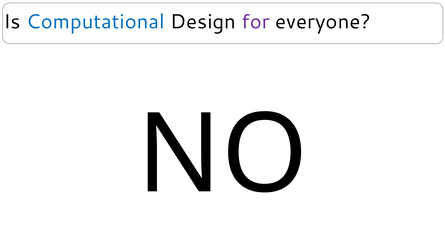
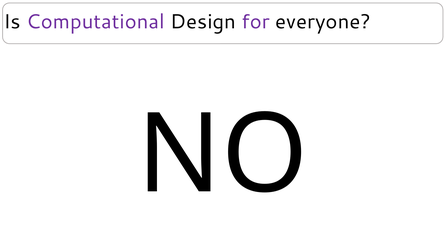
Computational colour: blue -> purple
